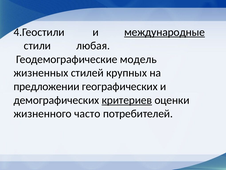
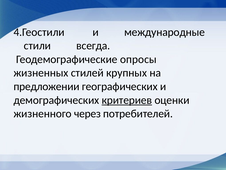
международные underline: present -> none
любая: любая -> всегда
модель: модель -> опросы
часто: часто -> через
